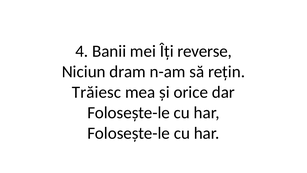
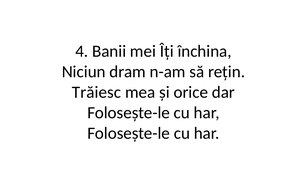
reverse: reverse -> închina
